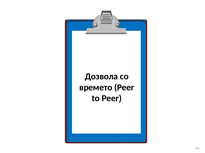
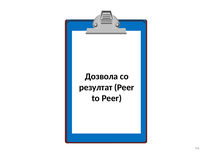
времето: времето -> резултат
